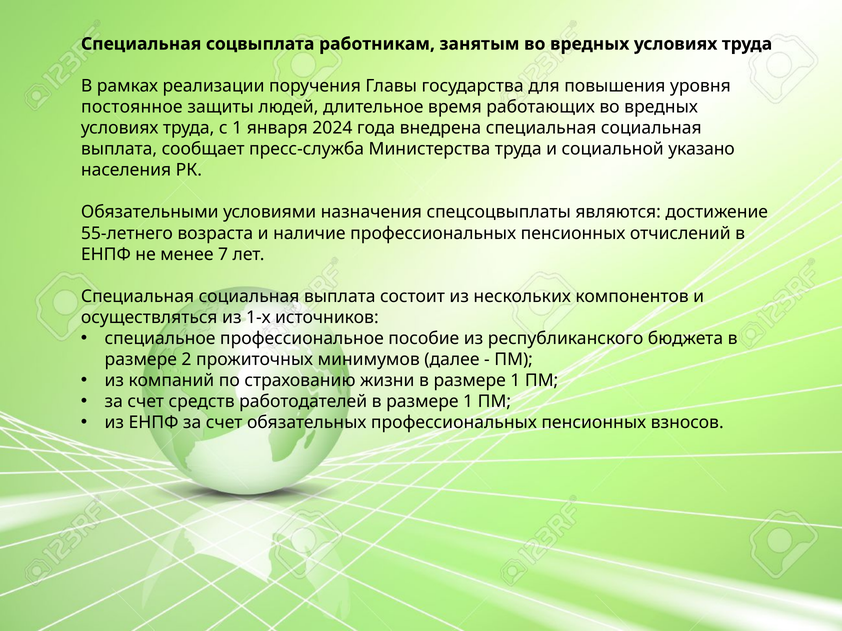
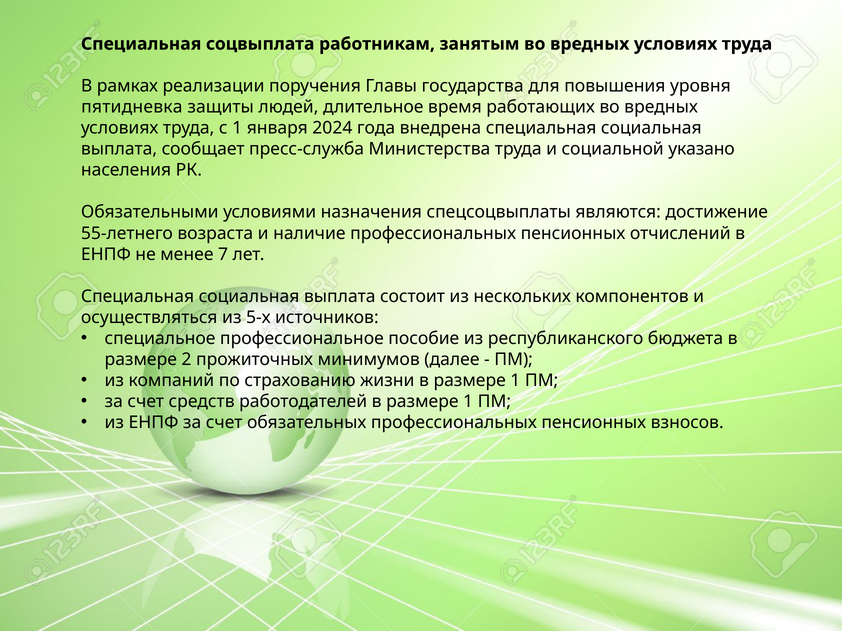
постоянное: постоянное -> пятидневка
1-х: 1-х -> 5-х
